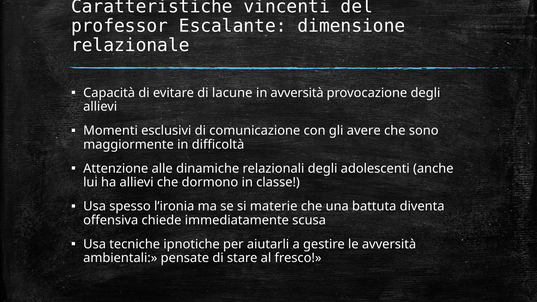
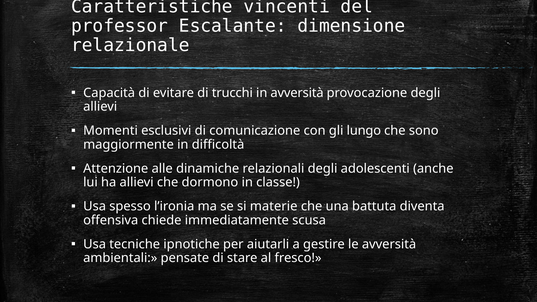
lacune: lacune -> trucchi
avere: avere -> lungo
